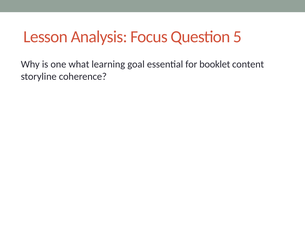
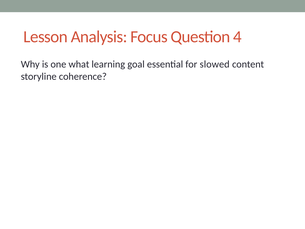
5: 5 -> 4
booklet: booklet -> slowed
